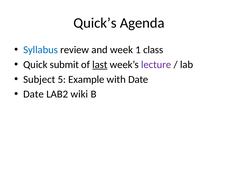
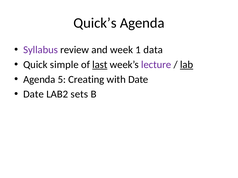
Syllabus colour: blue -> purple
class: class -> data
submit: submit -> simple
lab underline: none -> present
Subject at (39, 80): Subject -> Agenda
Example: Example -> Creating
wiki: wiki -> sets
